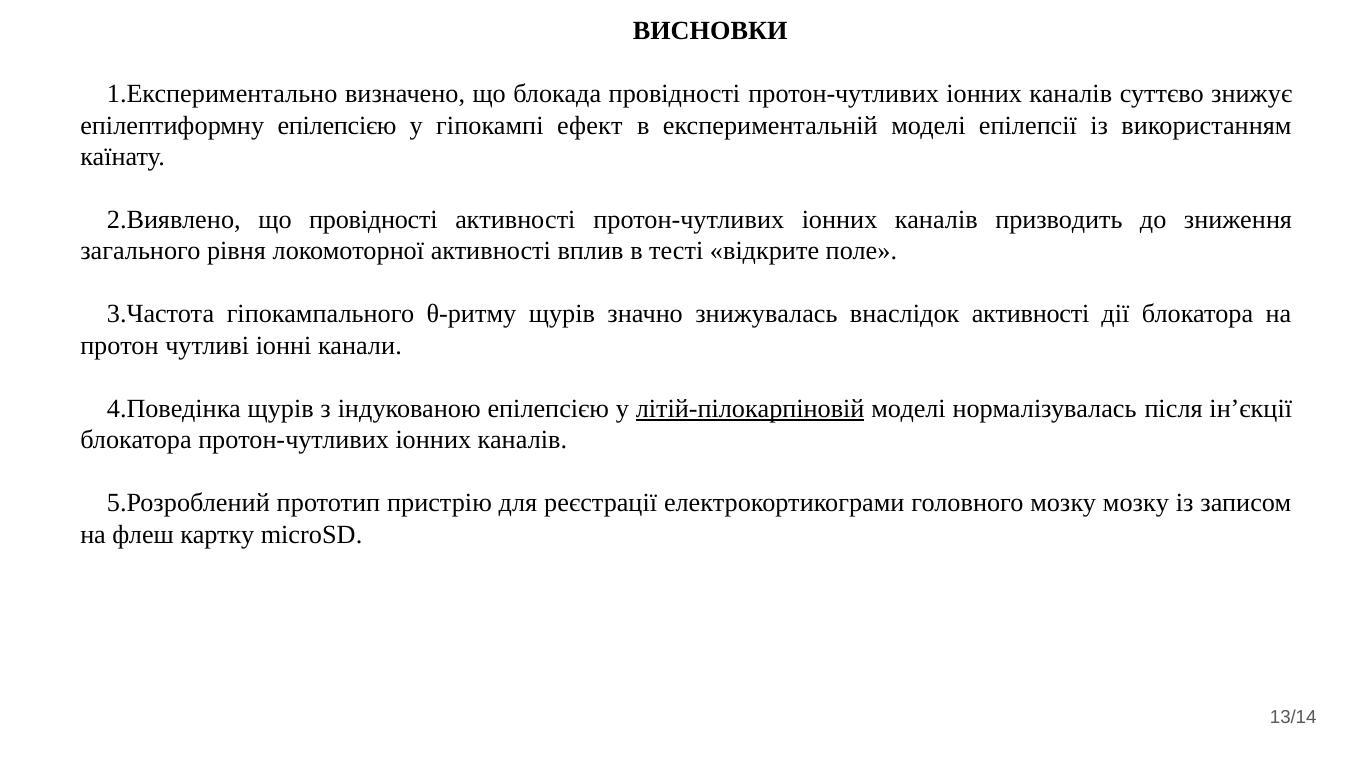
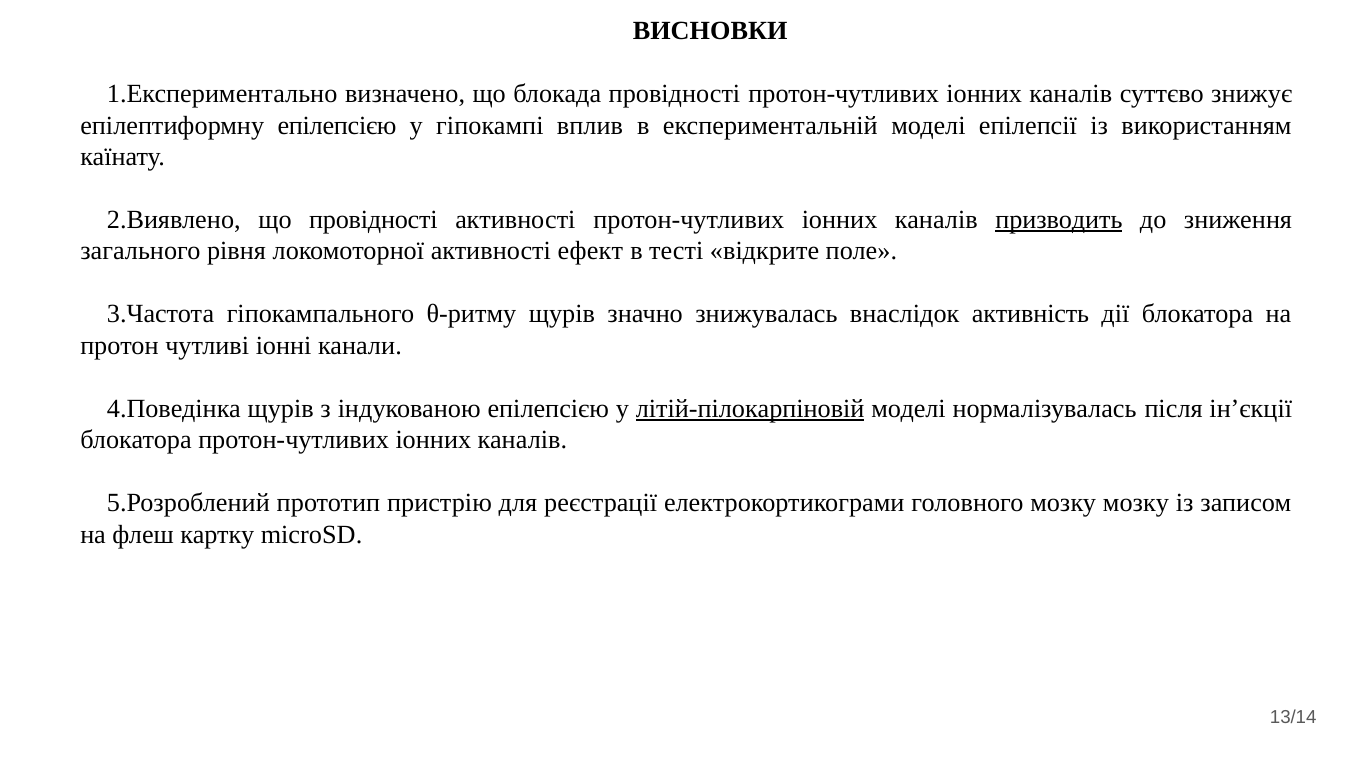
ефект: ефект -> вплив
призводить underline: none -> present
вплив: вплив -> ефект
внаслідок активності: активності -> активність
